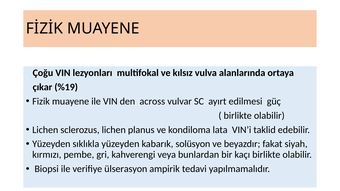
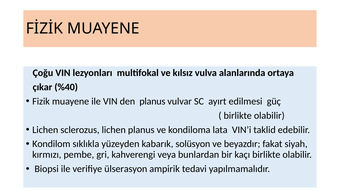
%19: %19 -> %40
den across: across -> planus
Yüzeyden at (51, 144): Yüzeyden -> Kondilom
